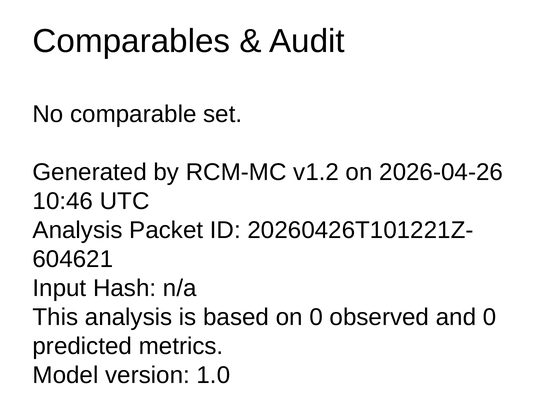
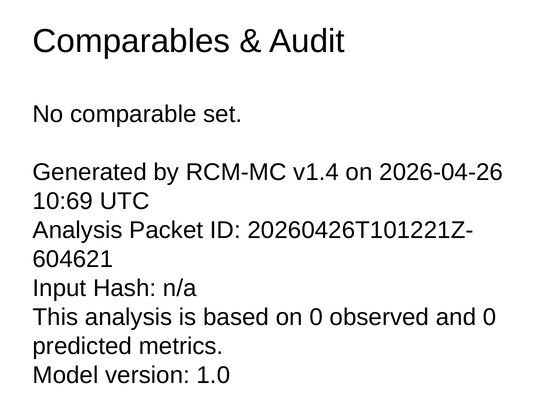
v1.2: v1.2 -> v1.4
10:46: 10:46 -> 10:69
